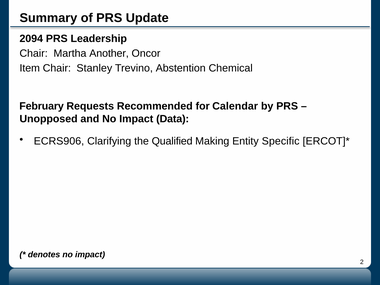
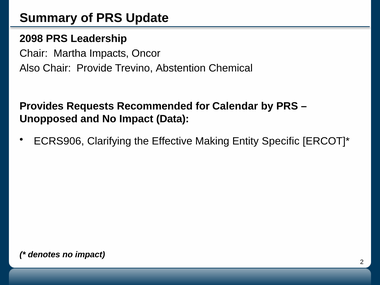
2094: 2094 -> 2098
Another: Another -> Impacts
Item: Item -> Also
Stanley: Stanley -> Provide
February: February -> Provides
Qualified: Qualified -> Effective
